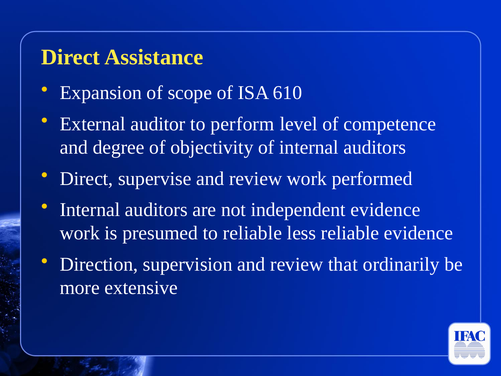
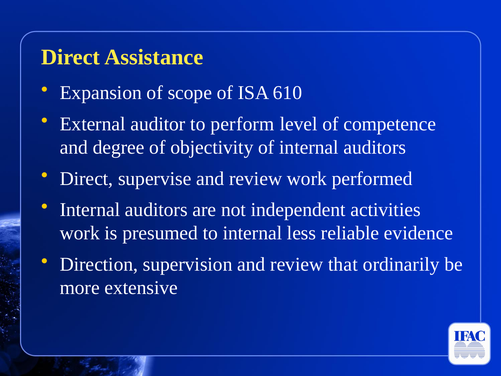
independent evidence: evidence -> activities
to reliable: reliable -> internal
